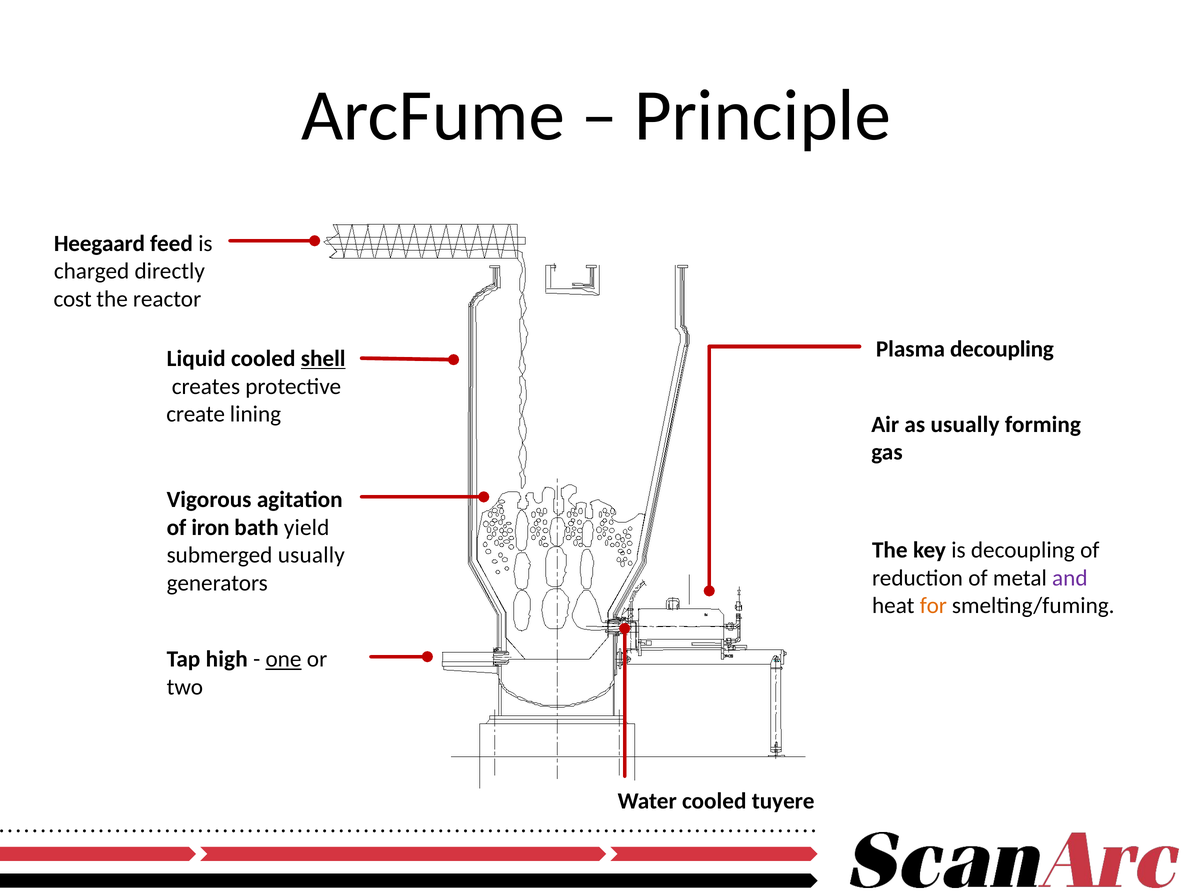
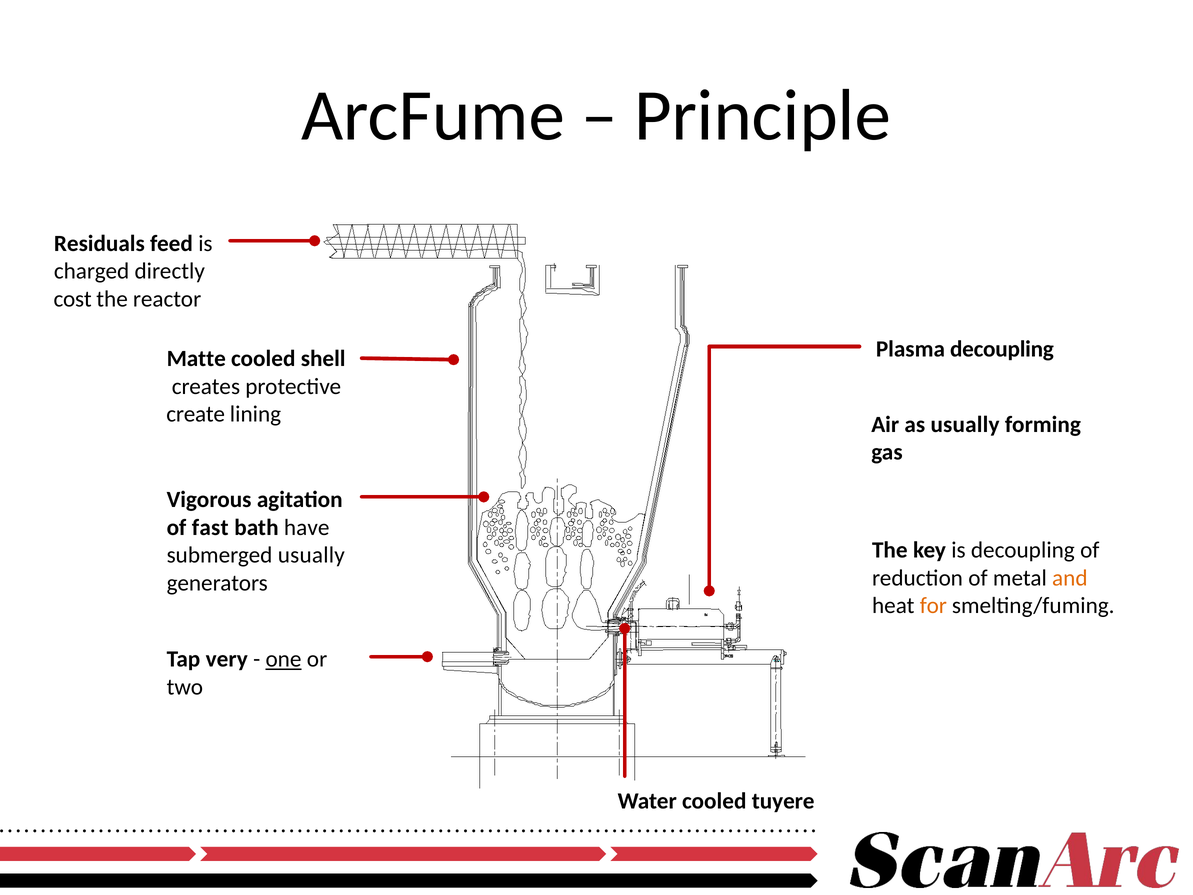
Heegaard: Heegaard -> Residuals
Liquid: Liquid -> Matte
shell underline: present -> none
iron: iron -> fast
yield: yield -> have
and colour: purple -> orange
high: high -> very
